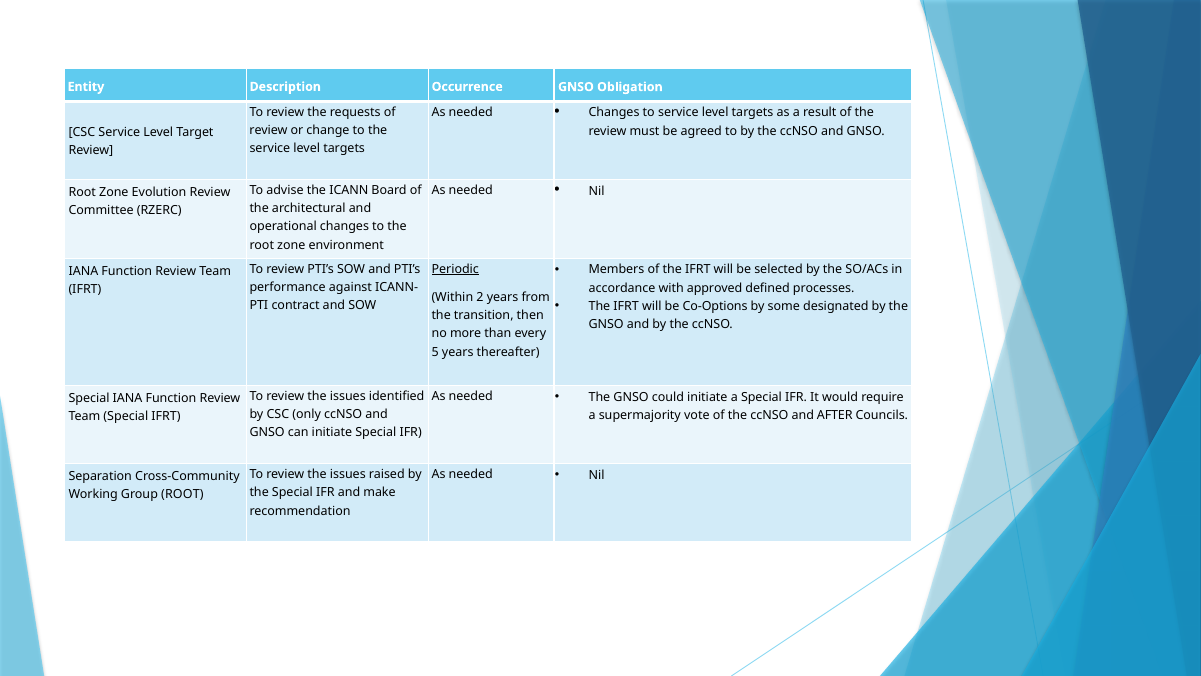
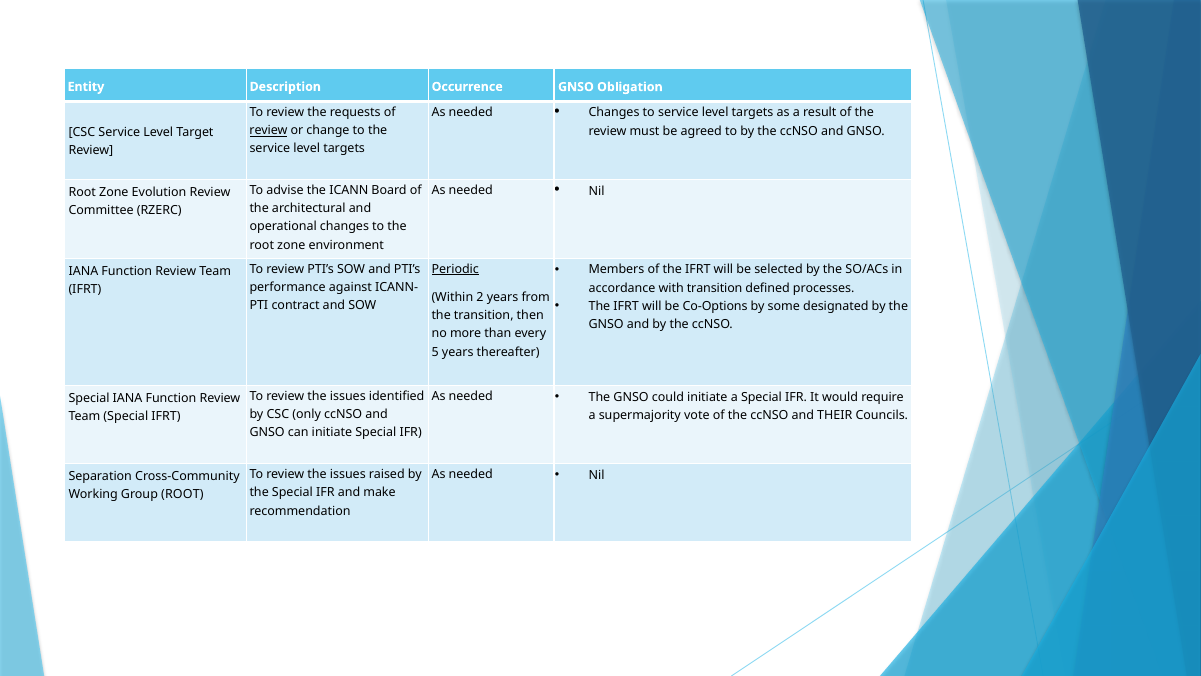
review at (269, 130) underline: none -> present
with approved: approved -> transition
AFTER: AFTER -> THEIR
